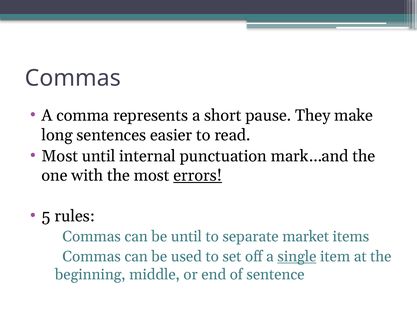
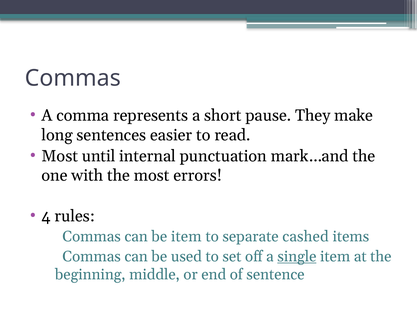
errors underline: present -> none
5: 5 -> 4
be until: until -> item
market: market -> cashed
